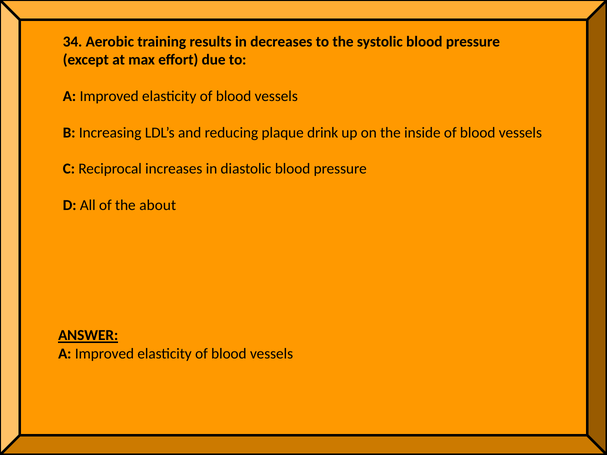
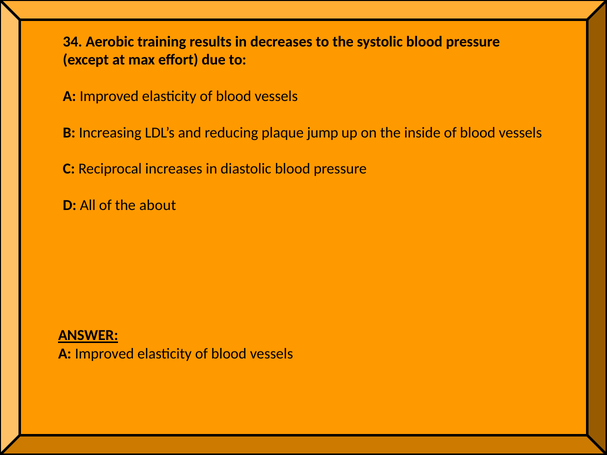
drink: drink -> jump
